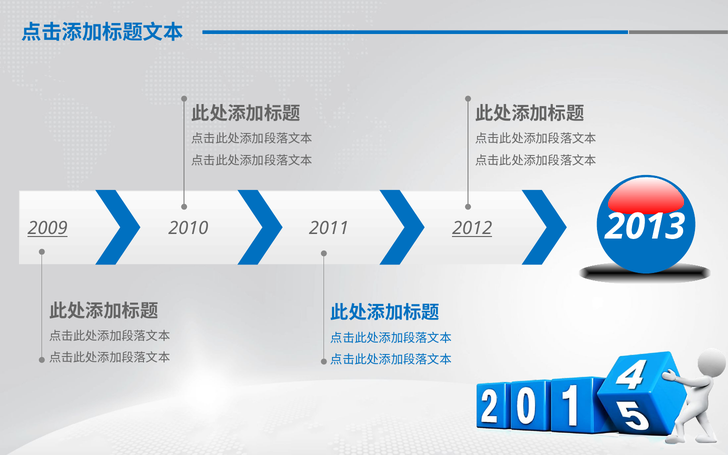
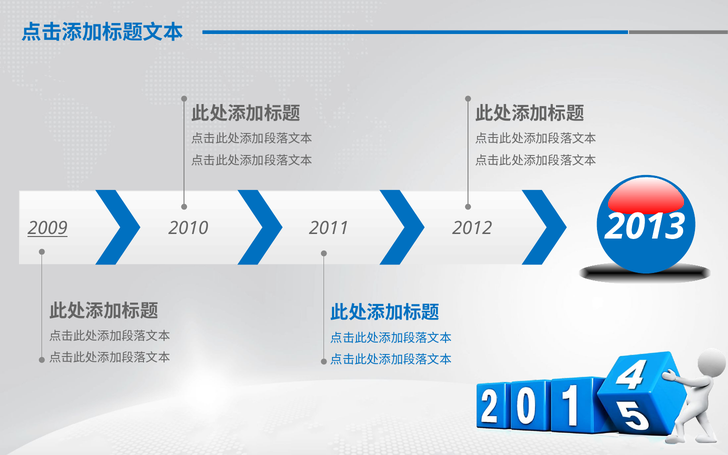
2012 underline: present -> none
